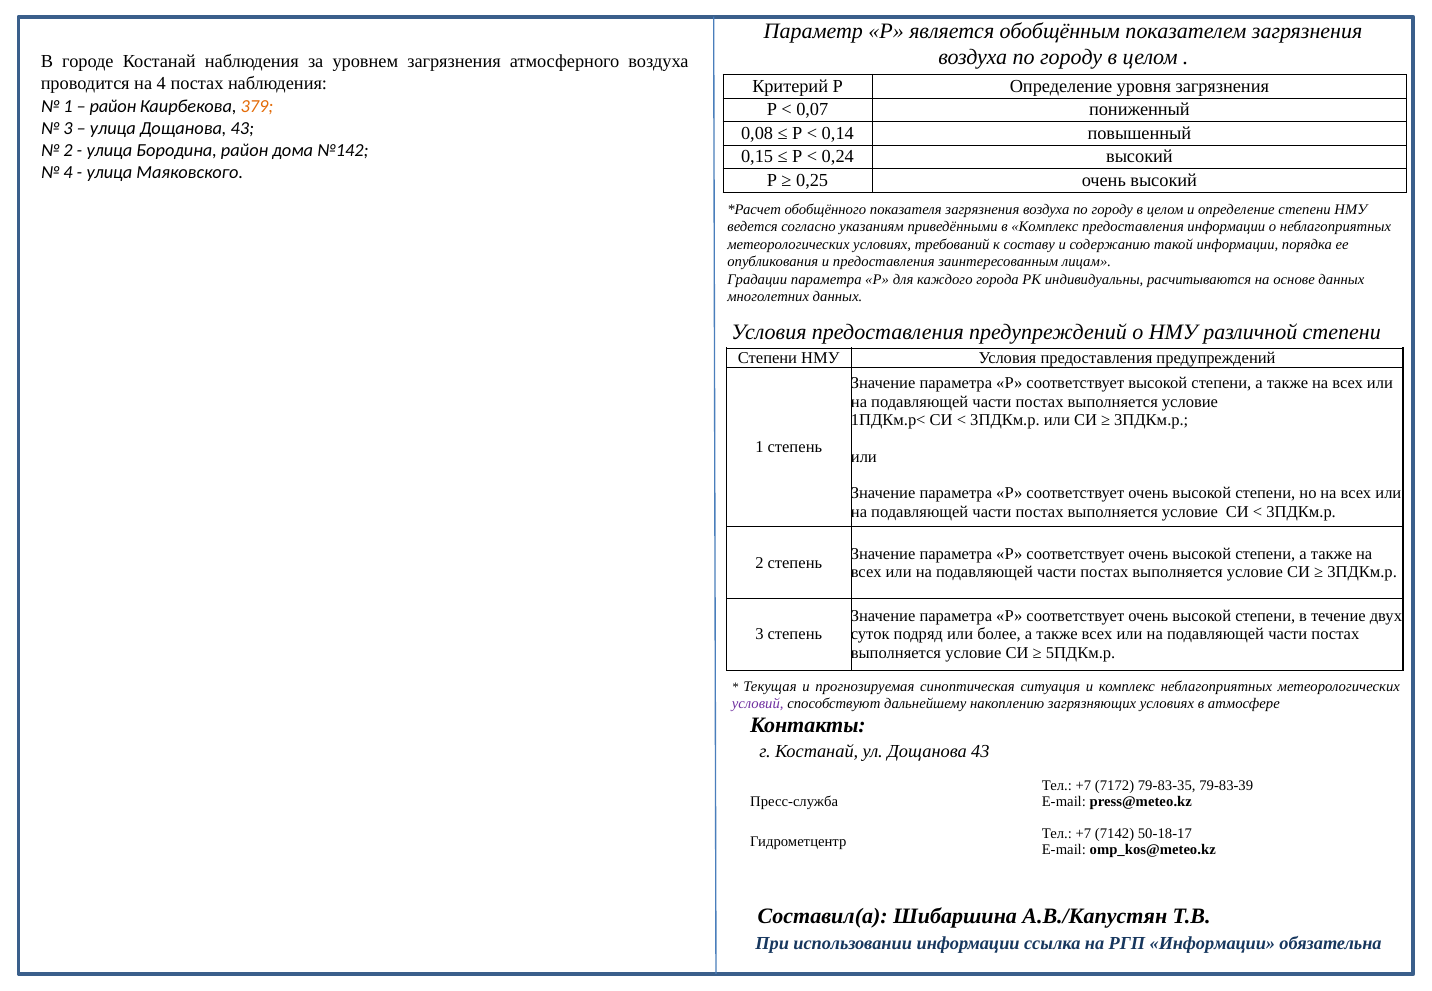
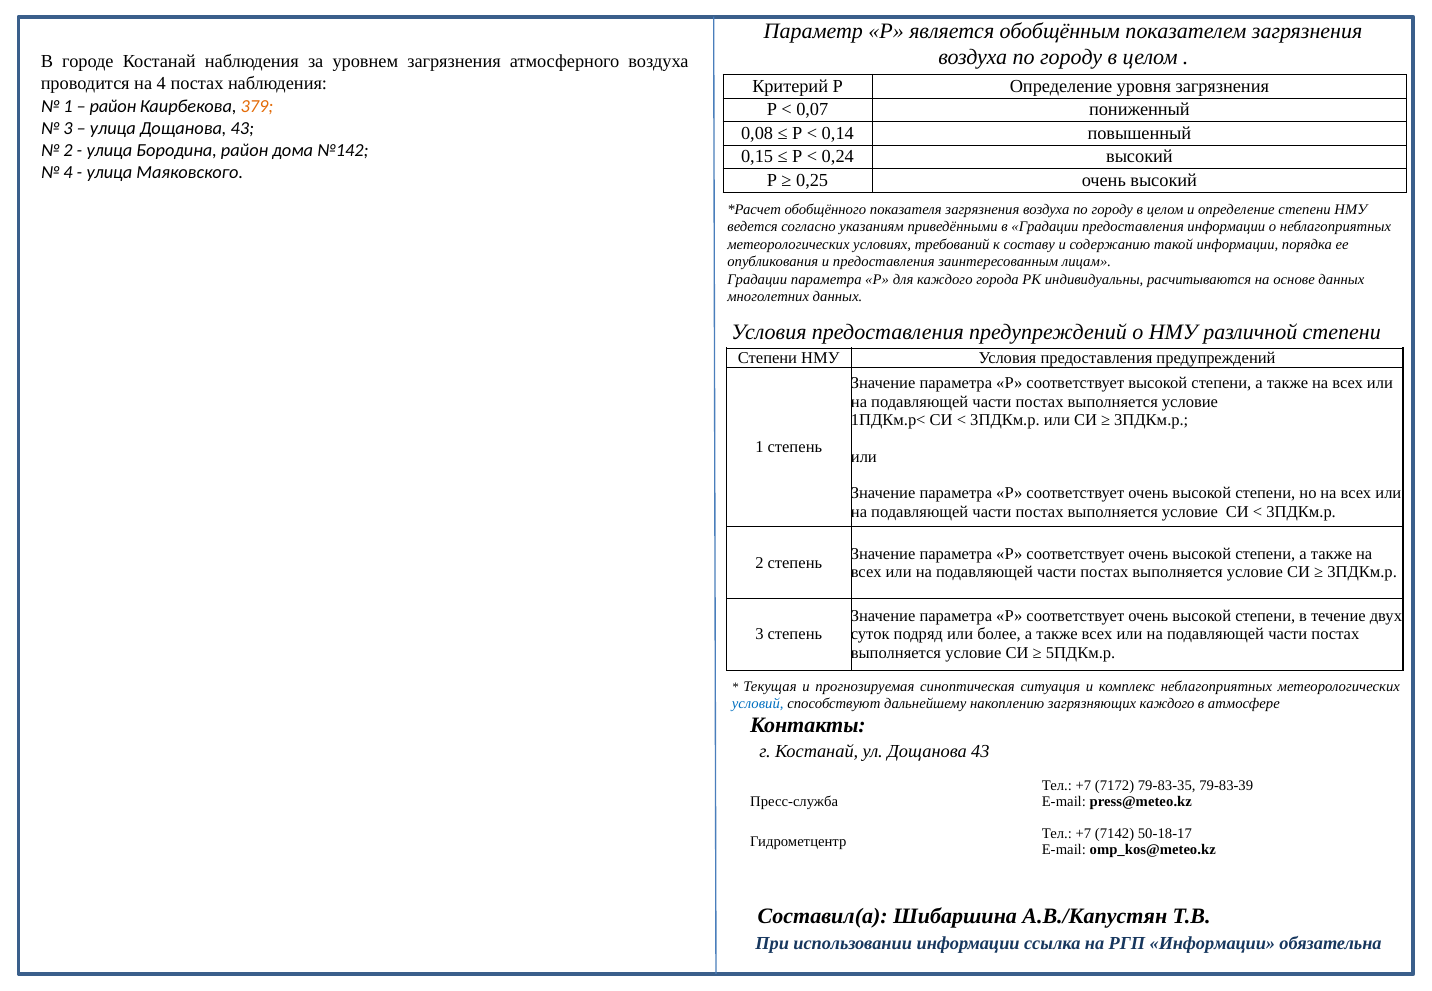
в Комплекс: Комплекс -> Градации
условий colour: purple -> blue
загрязняющих условиях: условиях -> каждого
